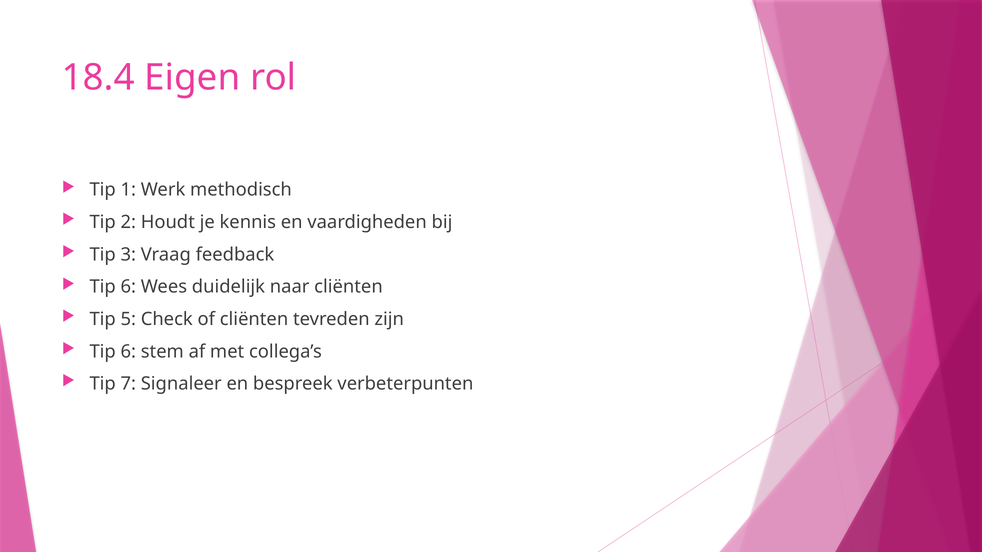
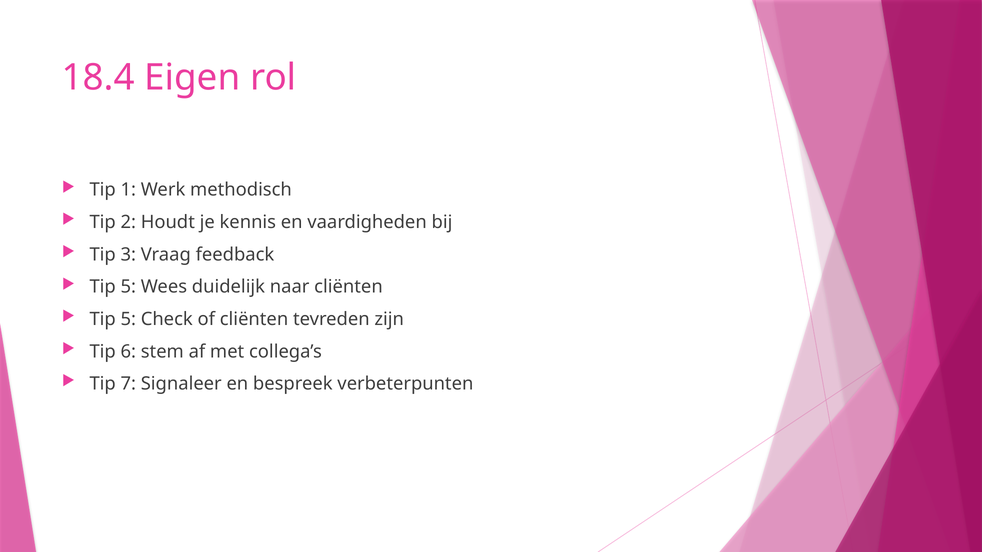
6 at (128, 287): 6 -> 5
